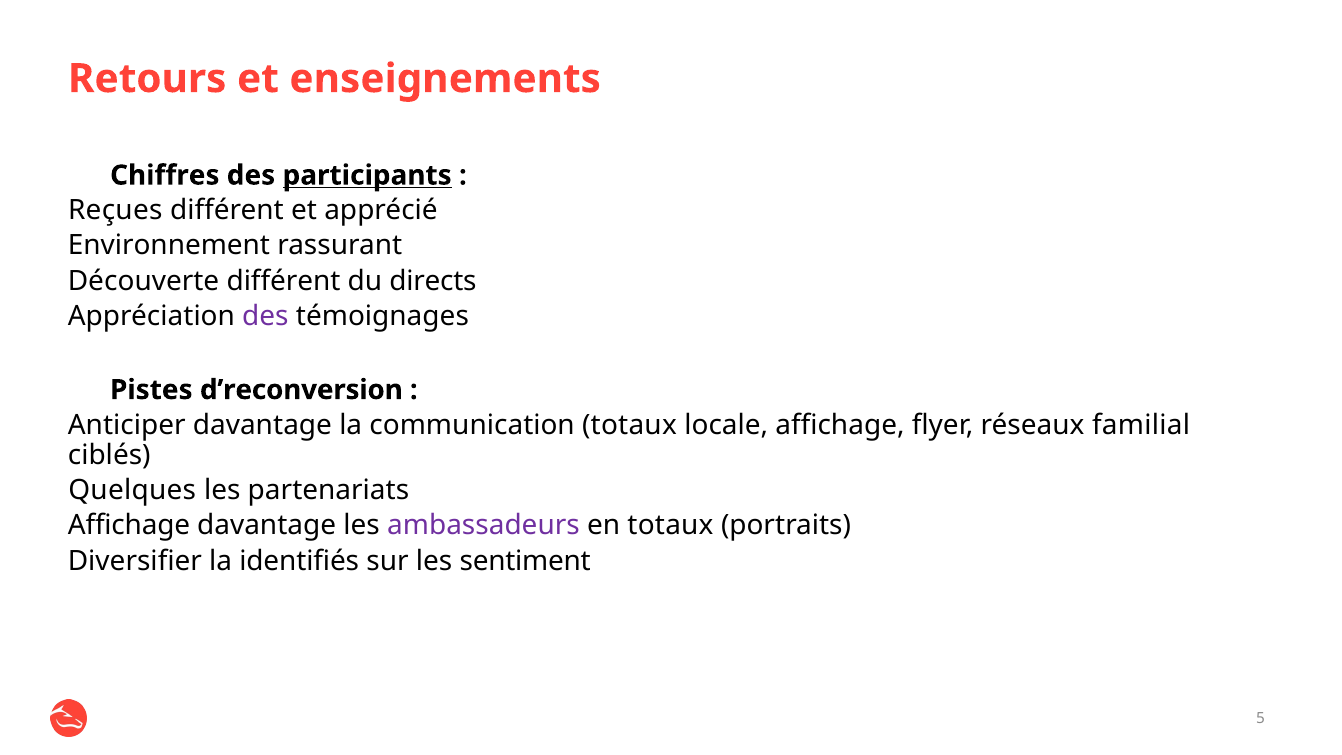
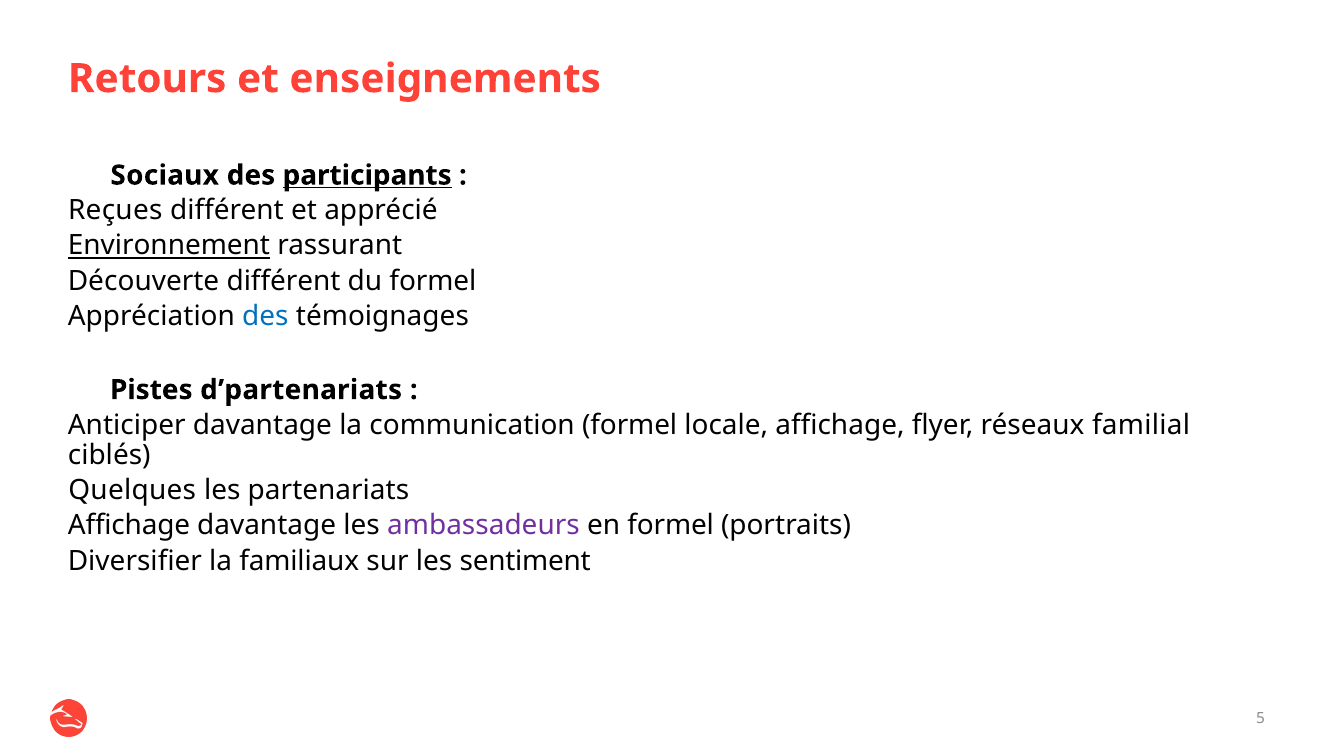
Chiffres: Chiffres -> Sociaux
Environnement underline: none -> present
du directs: directs -> formel
des at (265, 316) colour: purple -> blue
d’reconversion: d’reconversion -> d’partenariats
communication totaux: totaux -> formel
en totaux: totaux -> formel
identifiés: identifiés -> familiaux
